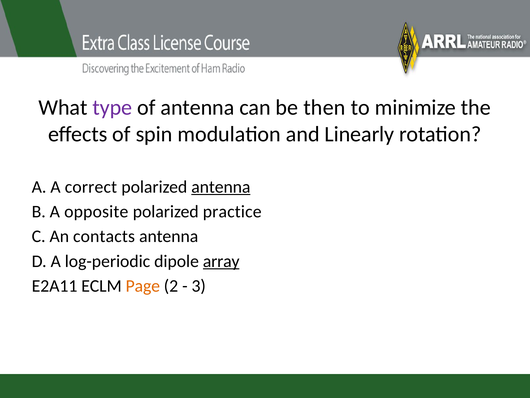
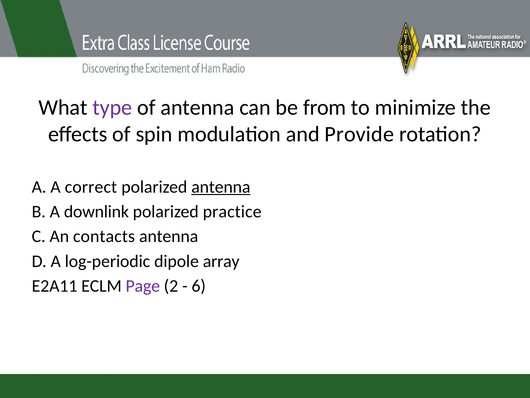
then: then -> from
Linearly: Linearly -> Provide
opposite: opposite -> downlink
array underline: present -> none
Page colour: orange -> purple
3: 3 -> 6
